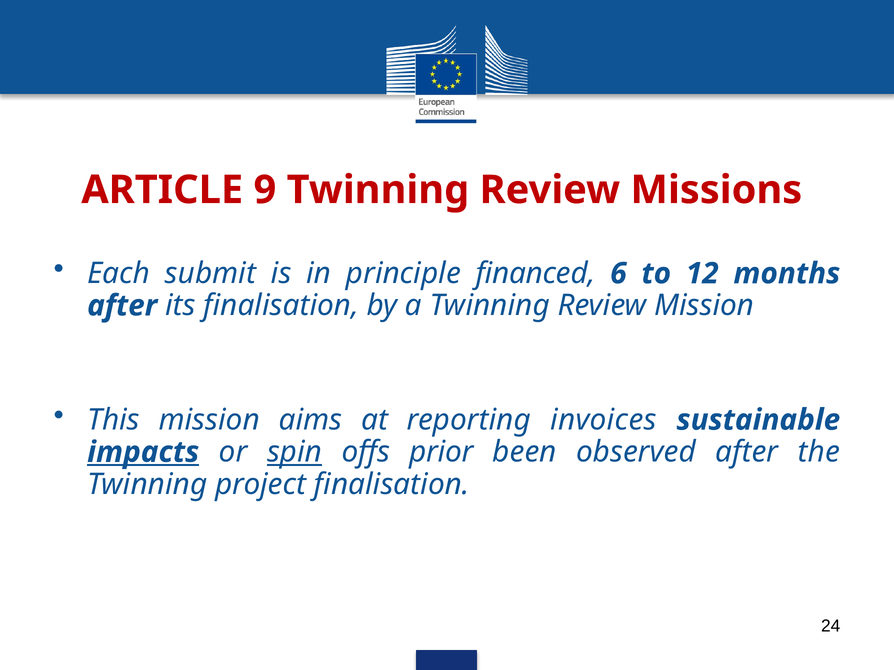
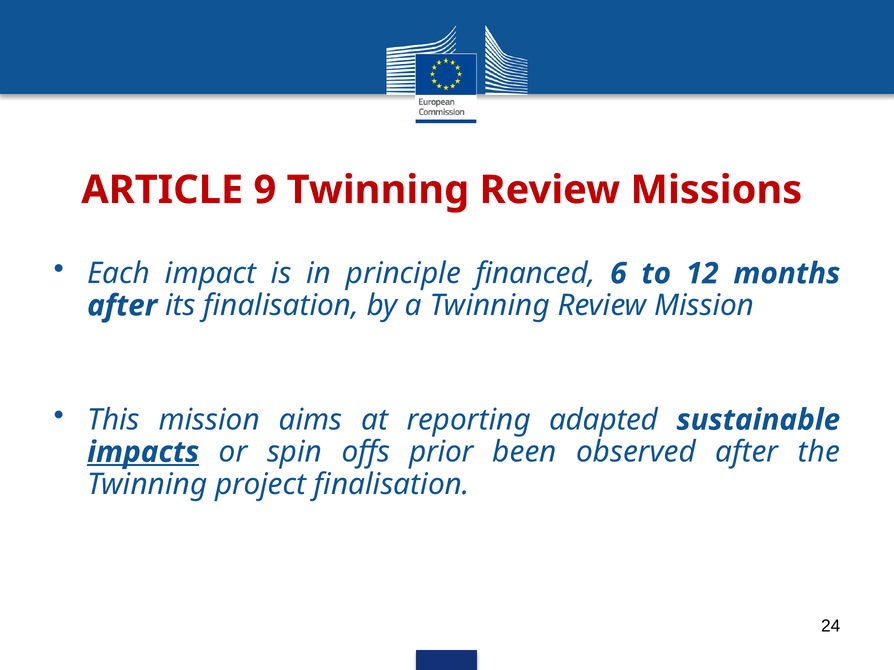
submit: submit -> impact
invoices: invoices -> adapted
spin underline: present -> none
